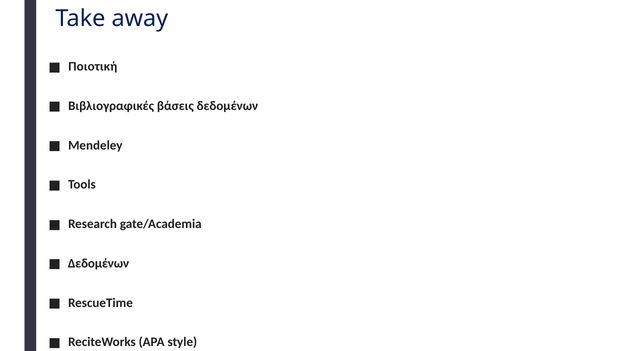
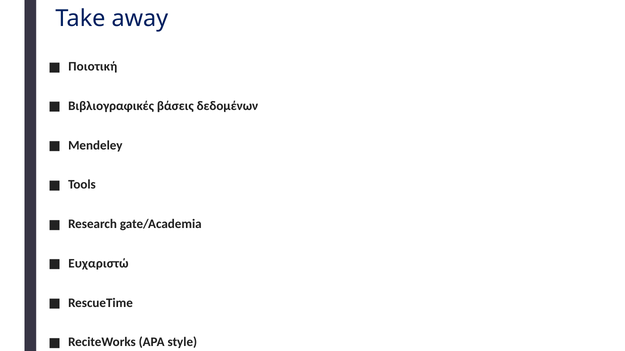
Δεδομένων at (99, 264): Δεδομένων -> Ευχαριστώ
